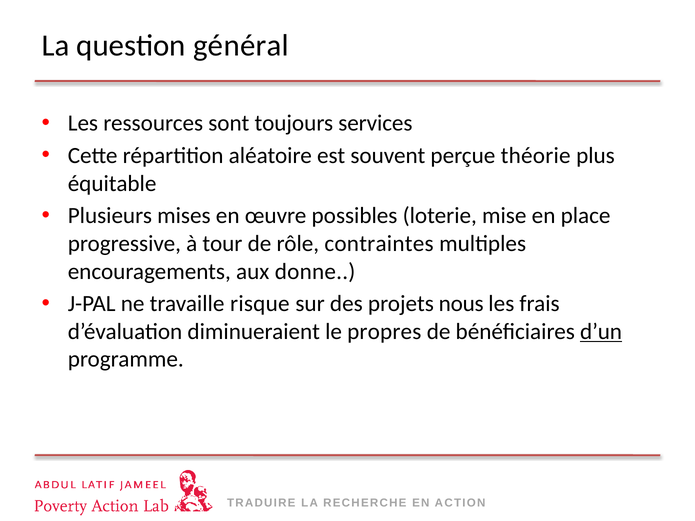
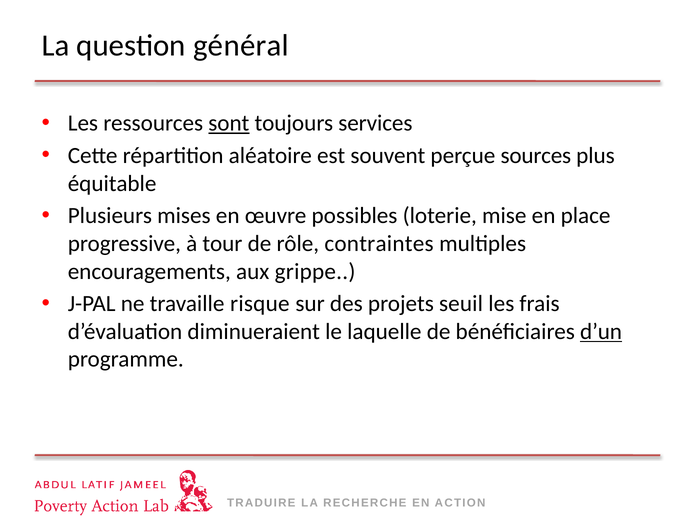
sont underline: none -> present
théorie: théorie -> sources
donne: donne -> grippe
nous: nous -> seuil
propres: propres -> laquelle
